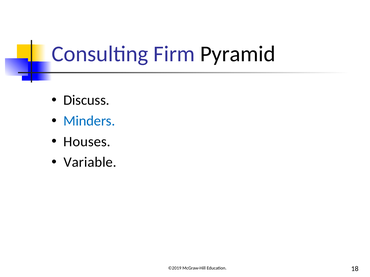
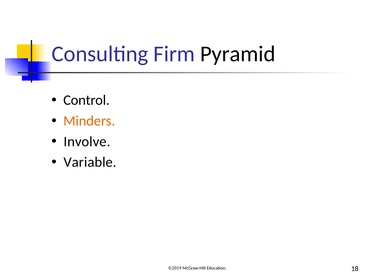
Discuss: Discuss -> Control
Minders colour: blue -> orange
Houses: Houses -> Involve
